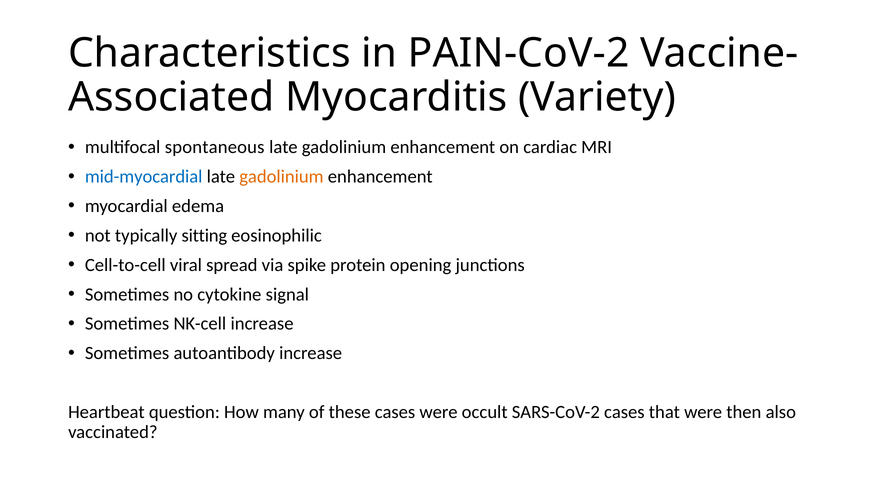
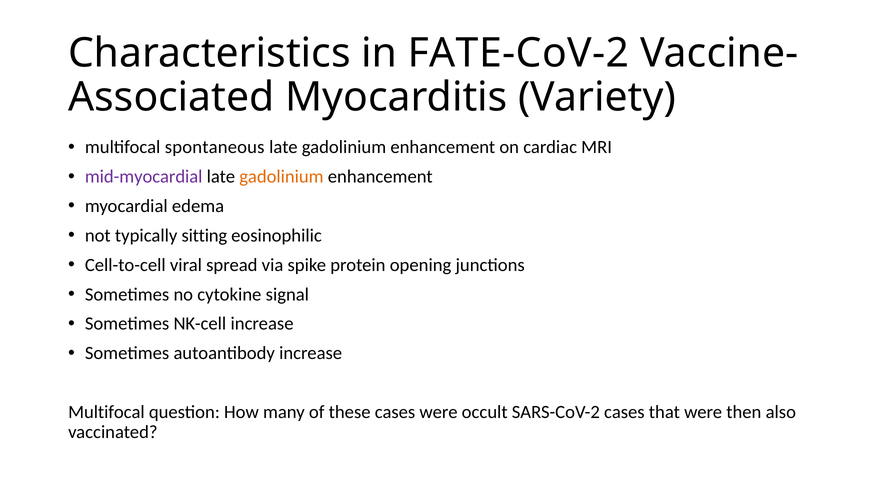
PAIN-CoV-2: PAIN-CoV-2 -> FATE-CoV-2
mid-myocardial colour: blue -> purple
Heartbeat at (106, 412): Heartbeat -> Multifocal
